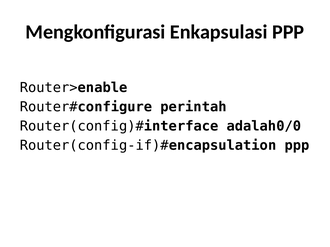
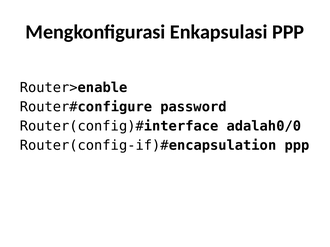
perintah: perintah -> password
